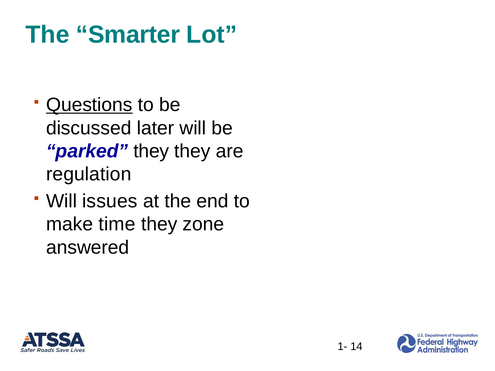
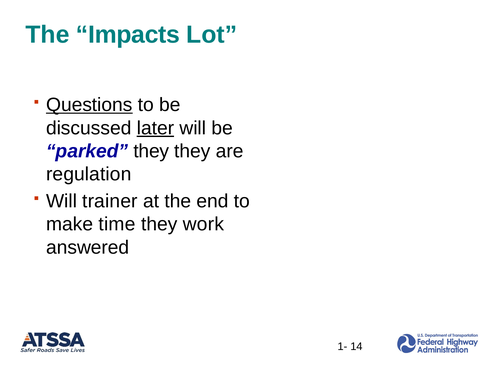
Smarter: Smarter -> Impacts
later underline: none -> present
issues: issues -> trainer
zone: zone -> work
